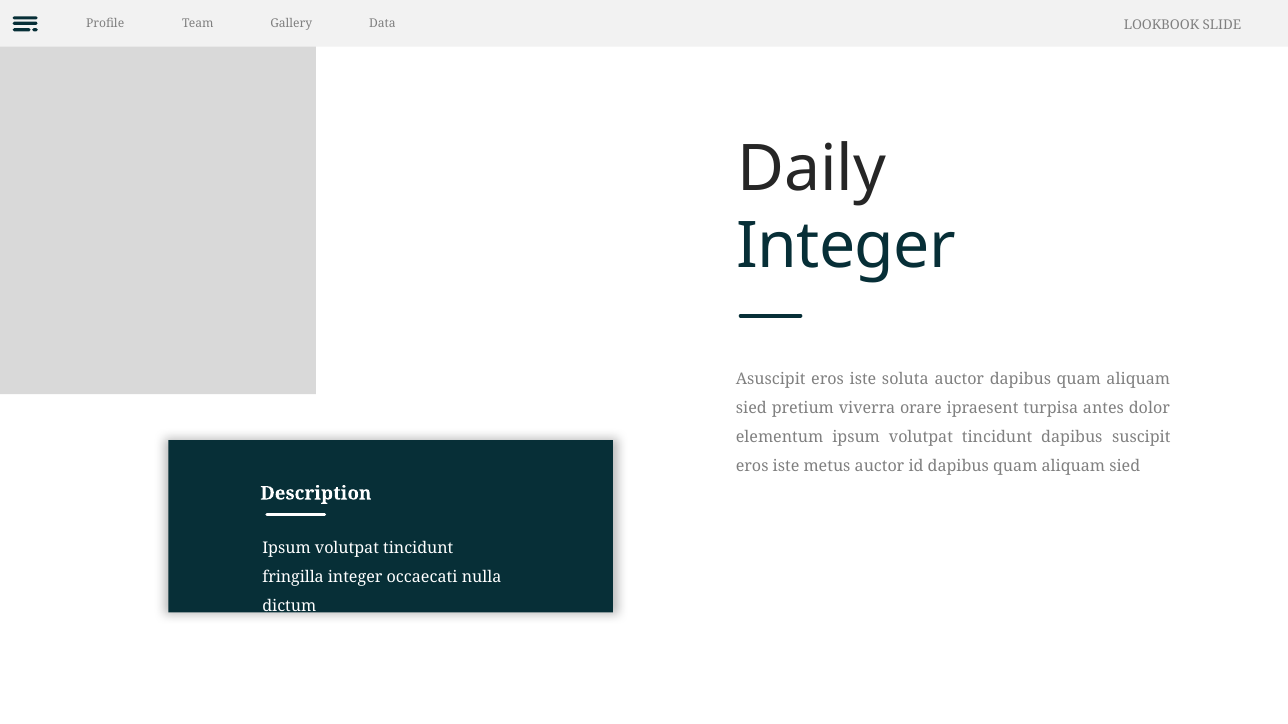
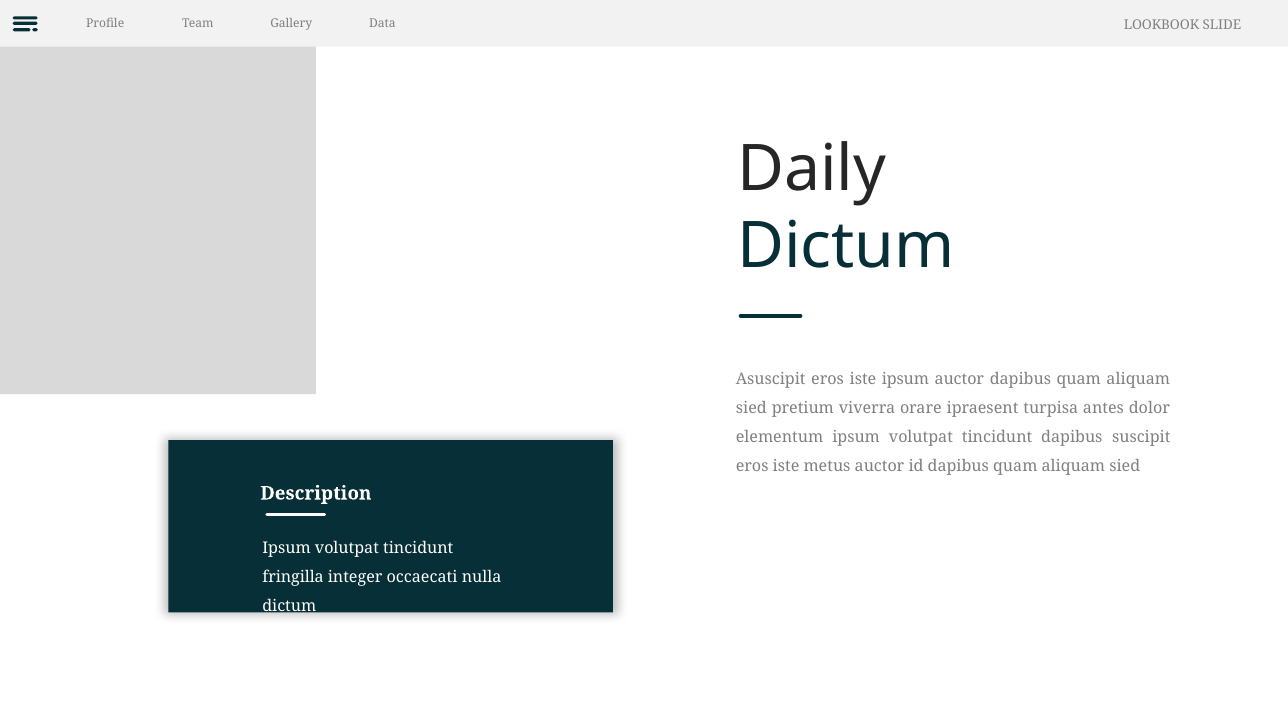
Integer at (846, 247): Integer -> Dictum
iste soluta: soluta -> ipsum
